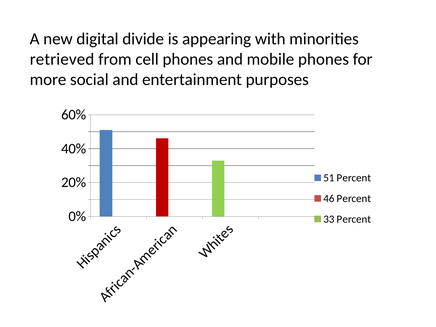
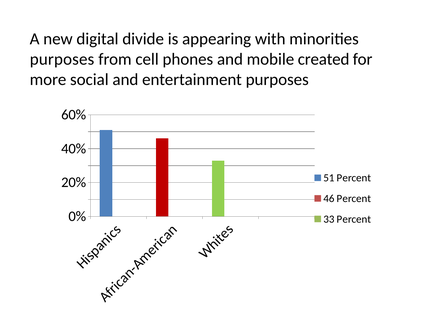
retrieved at (62, 59): retrieved -> purposes
mobile phones: phones -> created
